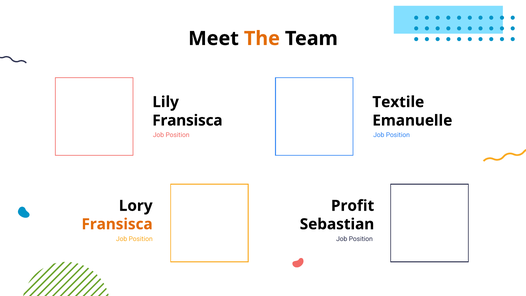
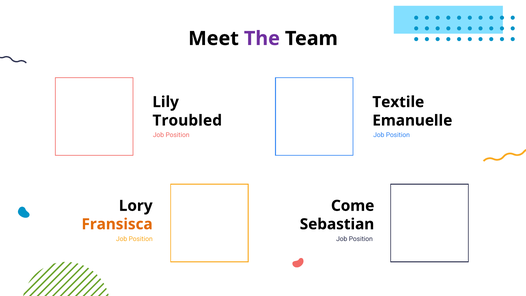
The colour: orange -> purple
Fransisca at (187, 120): Fransisca -> Troubled
Profit: Profit -> Come
